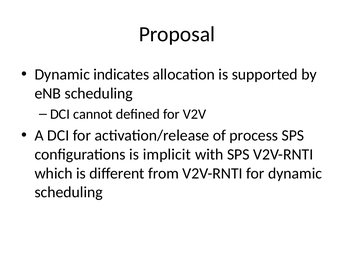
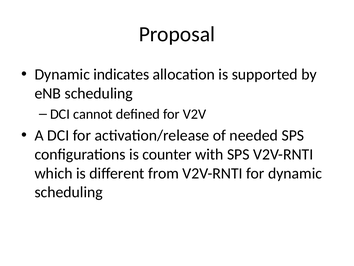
process: process -> needed
implicit: implicit -> counter
